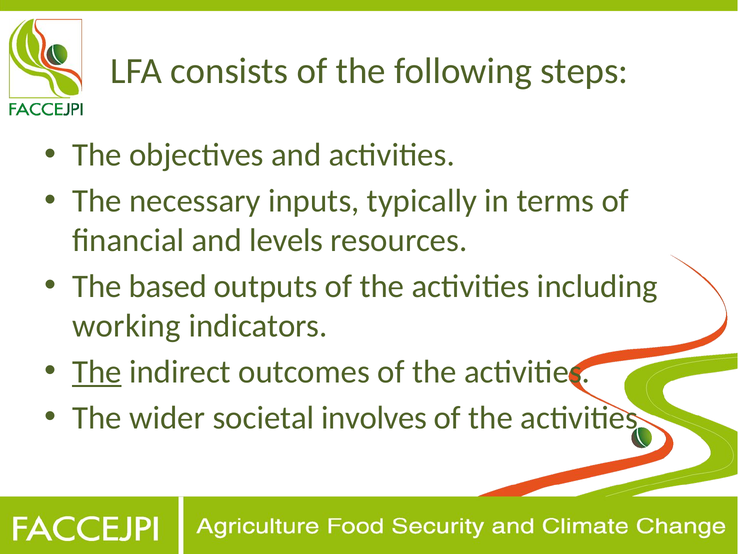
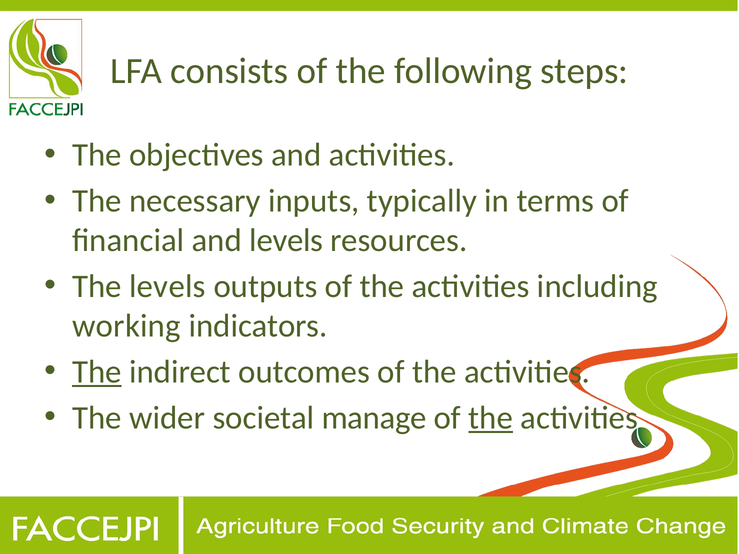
The based: based -> levels
involves: involves -> manage
the at (491, 418) underline: none -> present
